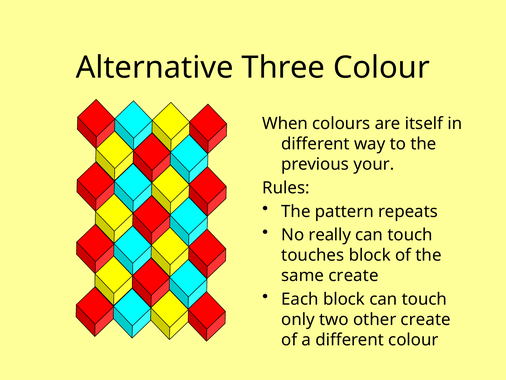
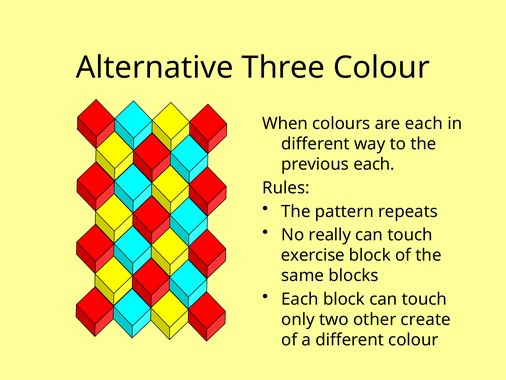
are itself: itself -> each
previous your: your -> each
touches: touches -> exercise
same create: create -> blocks
